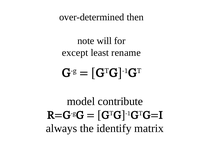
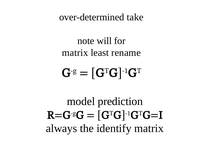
then: then -> take
except at (75, 53): except -> matrix
contribute: contribute -> prediction
